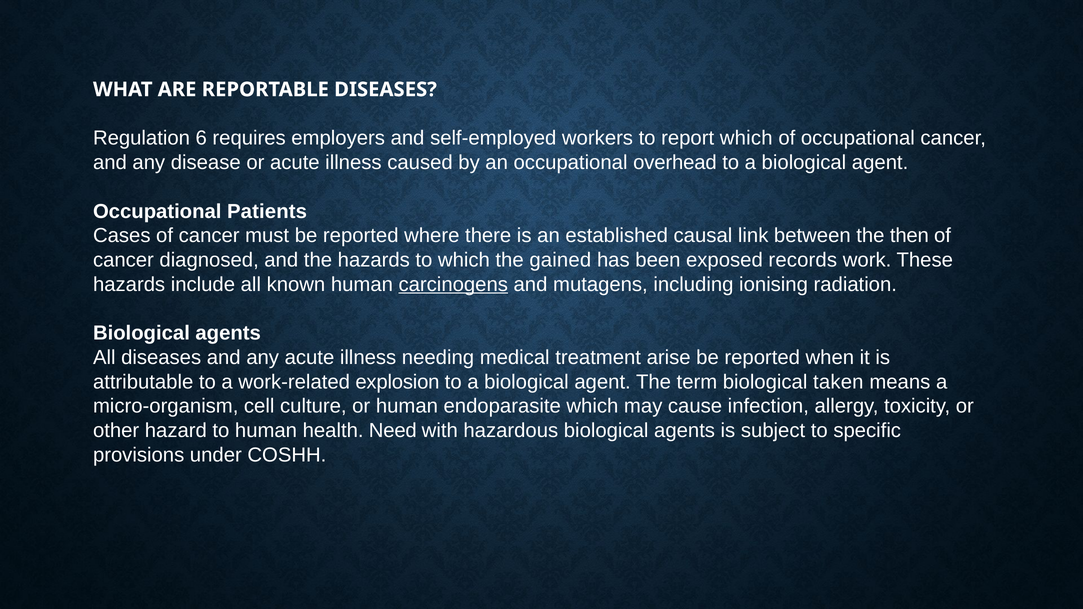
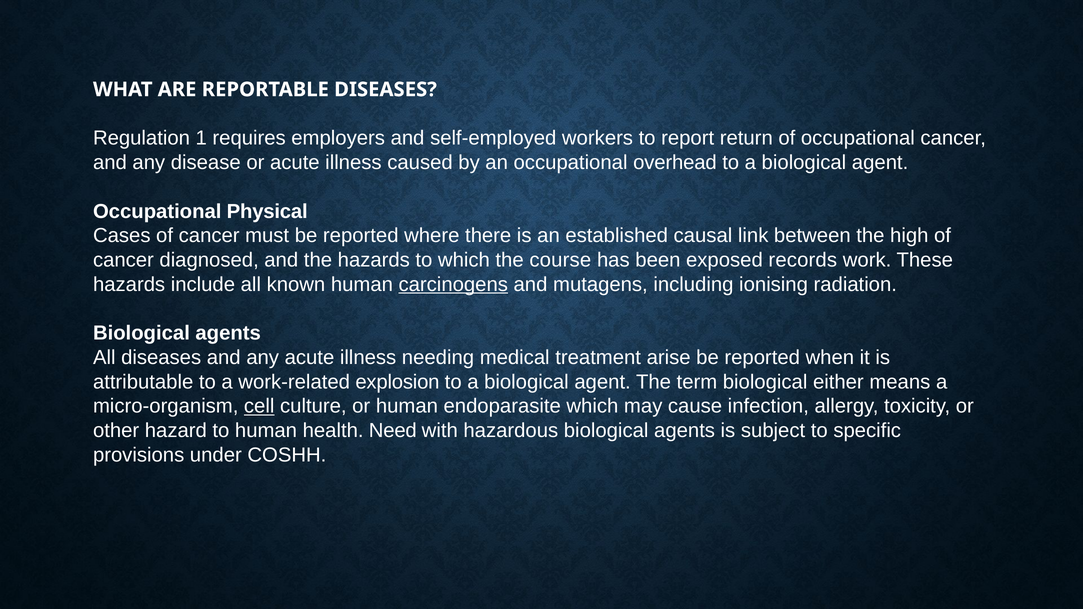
6: 6 -> 1
report which: which -> return
Patients: Patients -> Physical
then: then -> high
gained: gained -> course
taken: taken -> either
cell underline: none -> present
